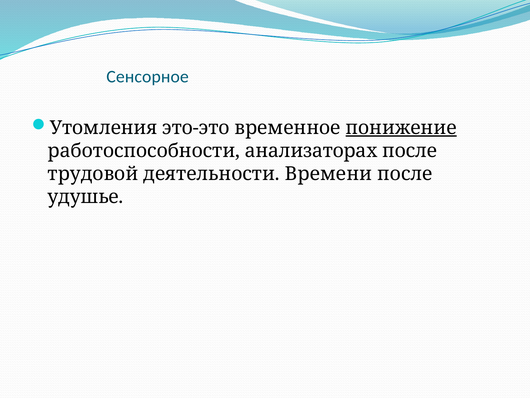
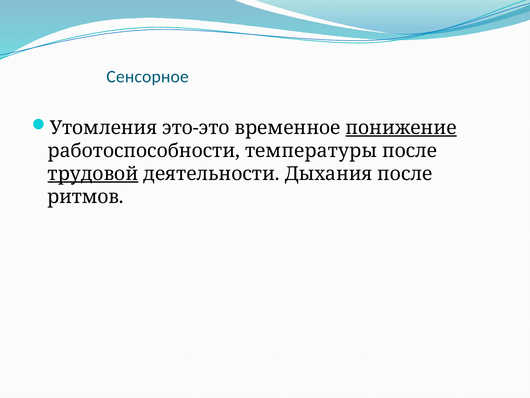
анализаторах: анализаторах -> температуры
трудовой underline: none -> present
Времени: Времени -> Дыхания
удушье: удушье -> ритмов
